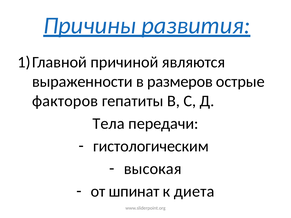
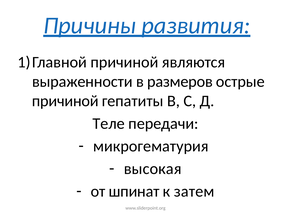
факторов at (65, 101): факторов -> причиной
Тела: Тела -> Теле
гистологическим: гистологическим -> микрогематурия
диета: диета -> затем
